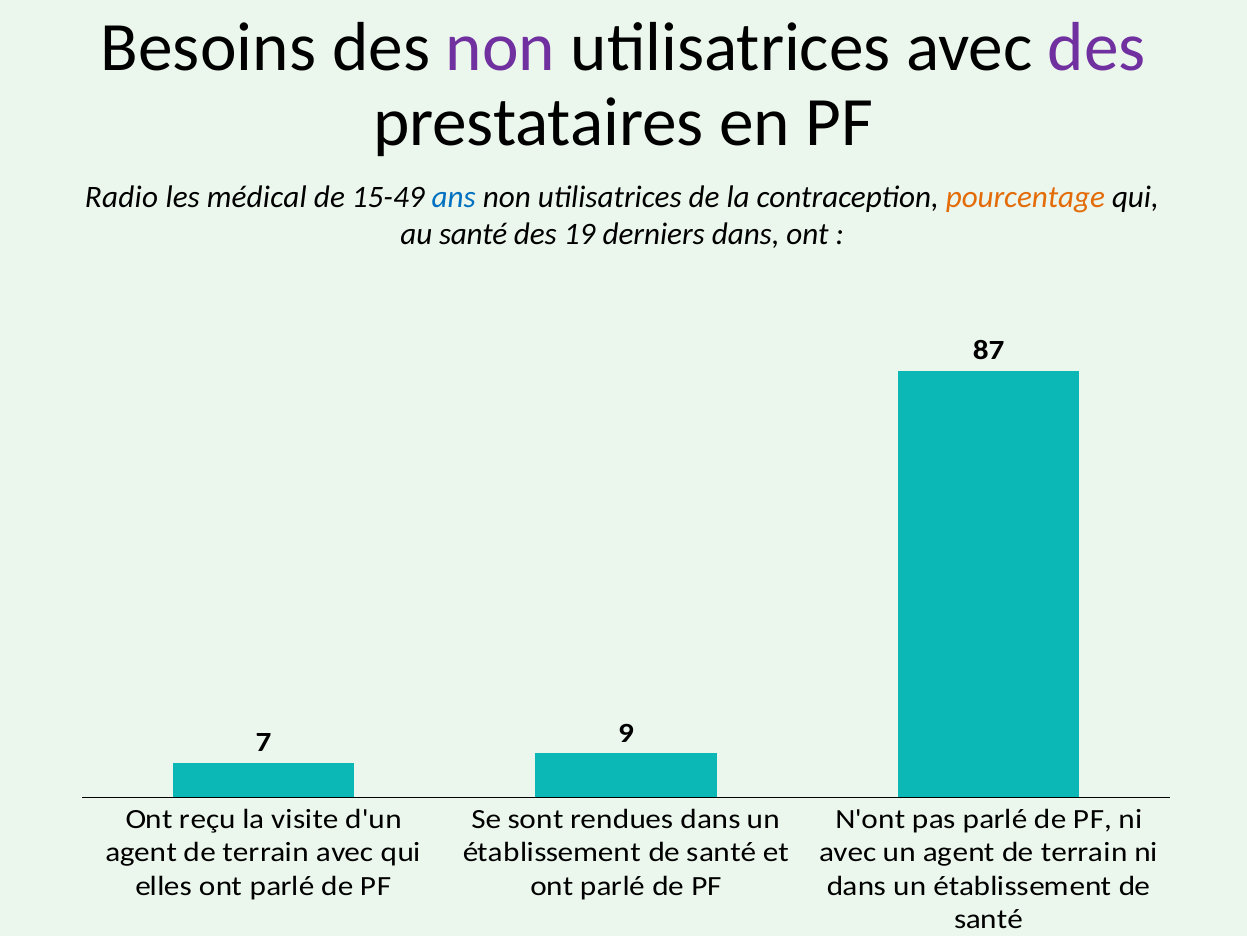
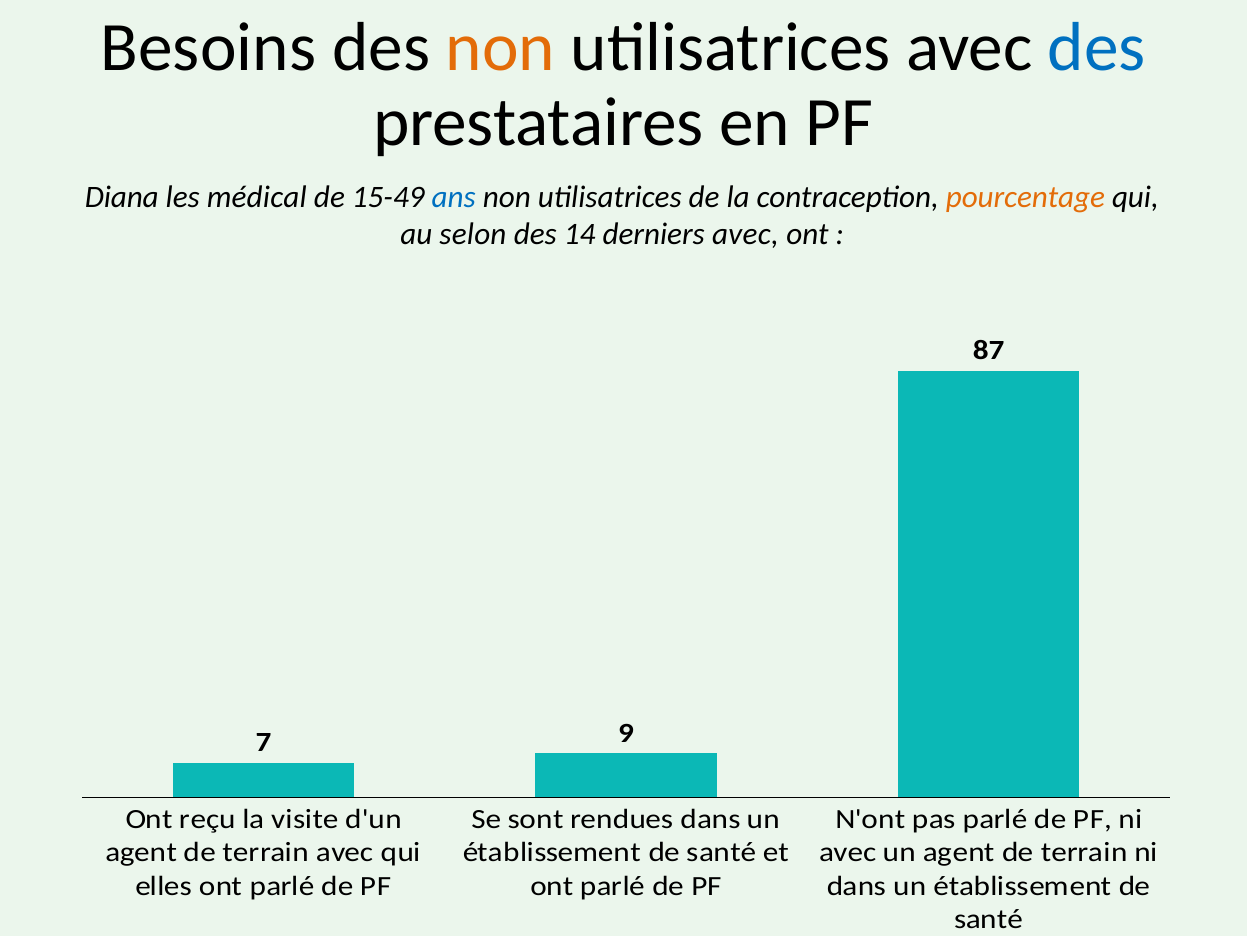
non at (501, 48) colour: purple -> orange
des at (1097, 48) colour: purple -> blue
Radio: Radio -> Diana
au santé: santé -> selon
19: 19 -> 14
derniers dans: dans -> avec
